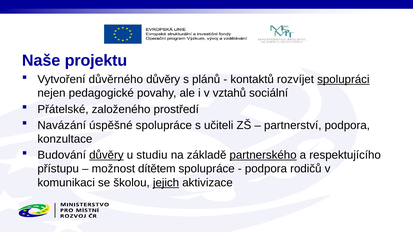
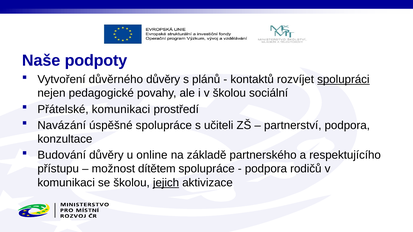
projektu: projektu -> podpoty
v vztahů: vztahů -> školou
Přátelské založeného: založeného -> komunikaci
důvěry at (106, 155) underline: present -> none
studiu: studiu -> online
partnerského underline: present -> none
